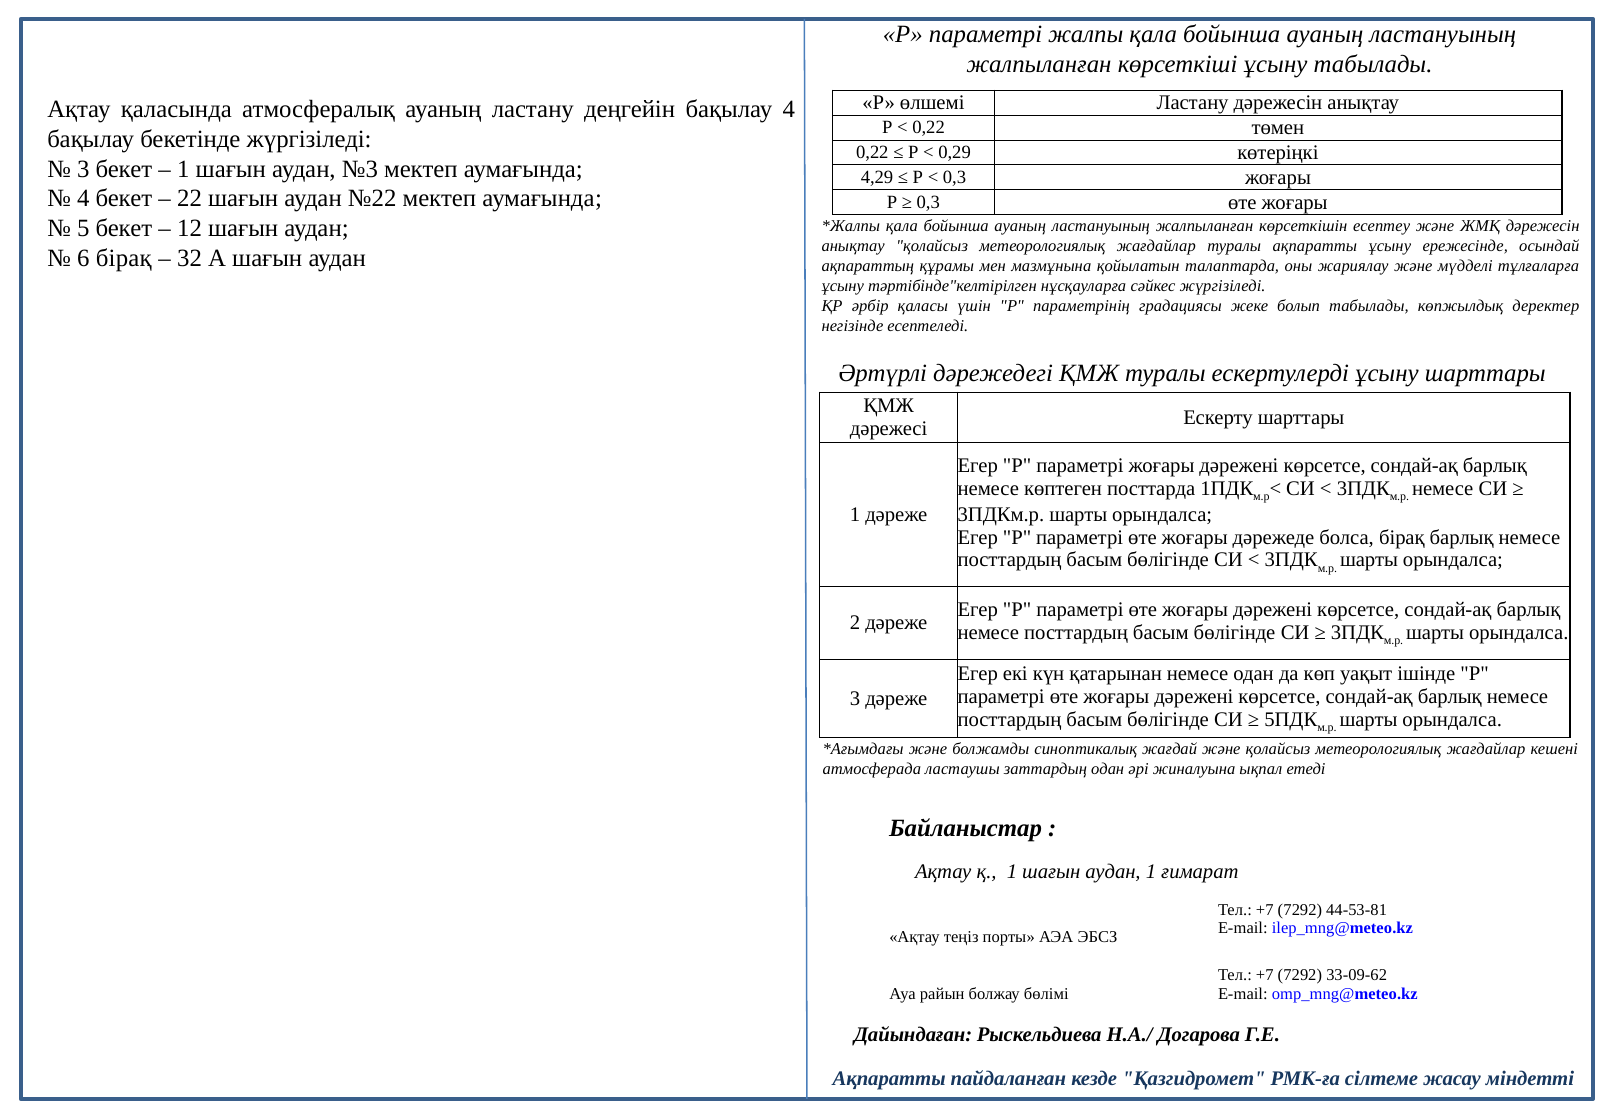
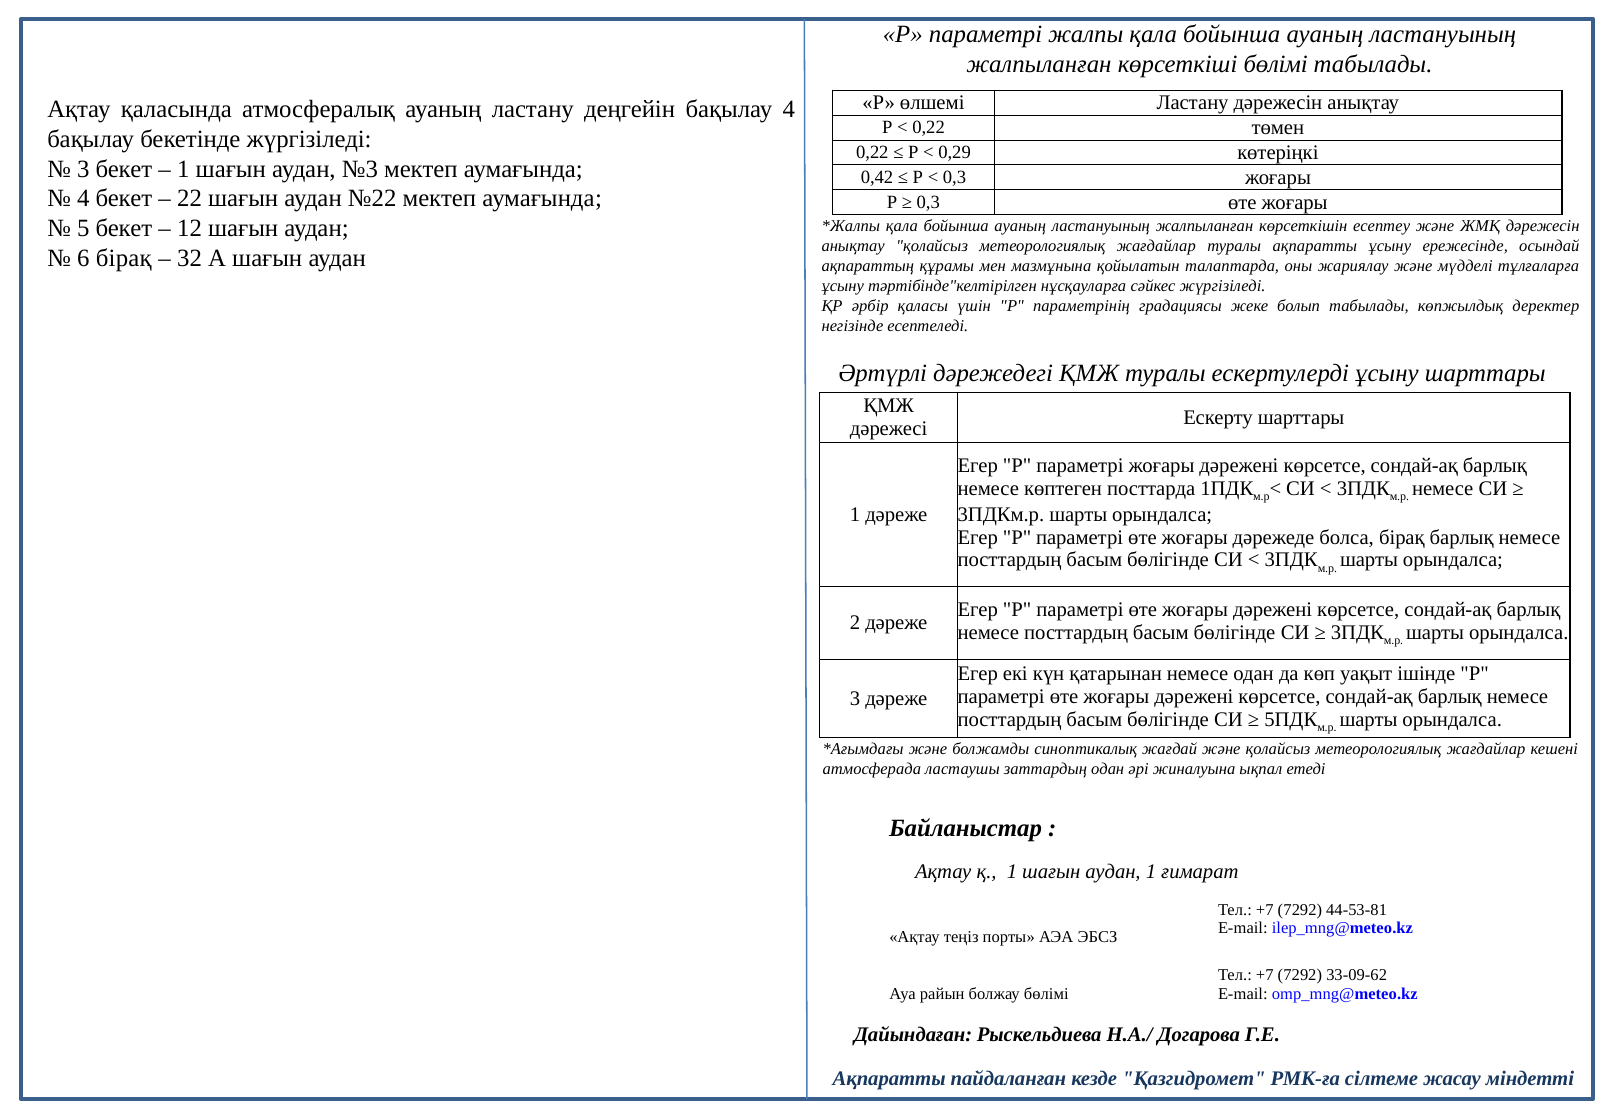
көрсеткіші ұсыну: ұсыну -> бөлімі
4,29: 4,29 -> 0,42
